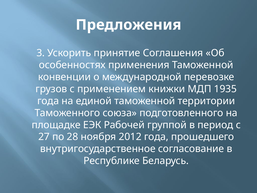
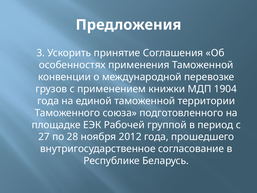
1935: 1935 -> 1904
